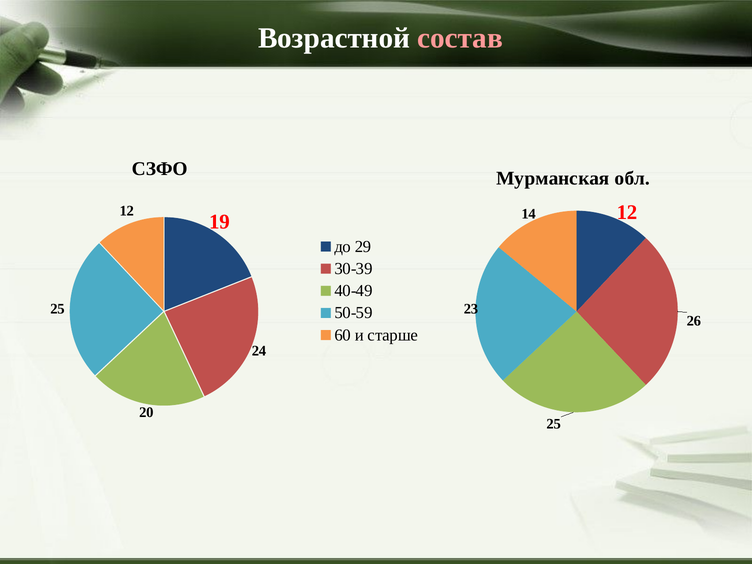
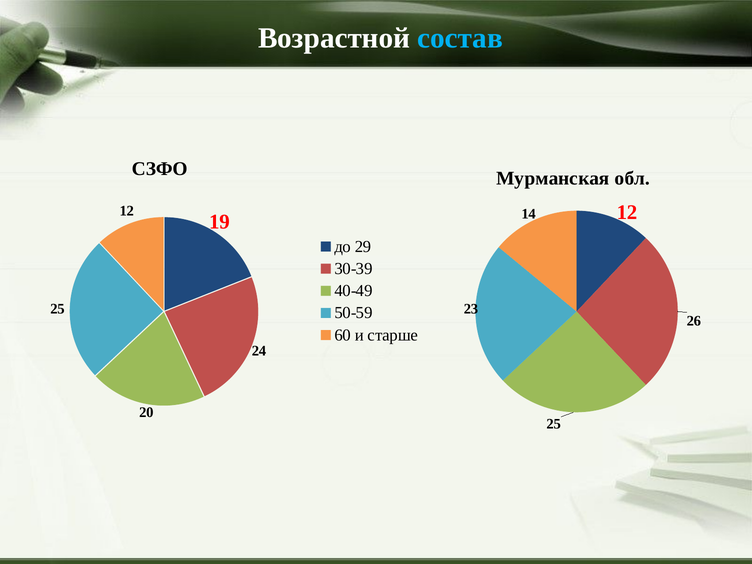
состав colour: pink -> light blue
